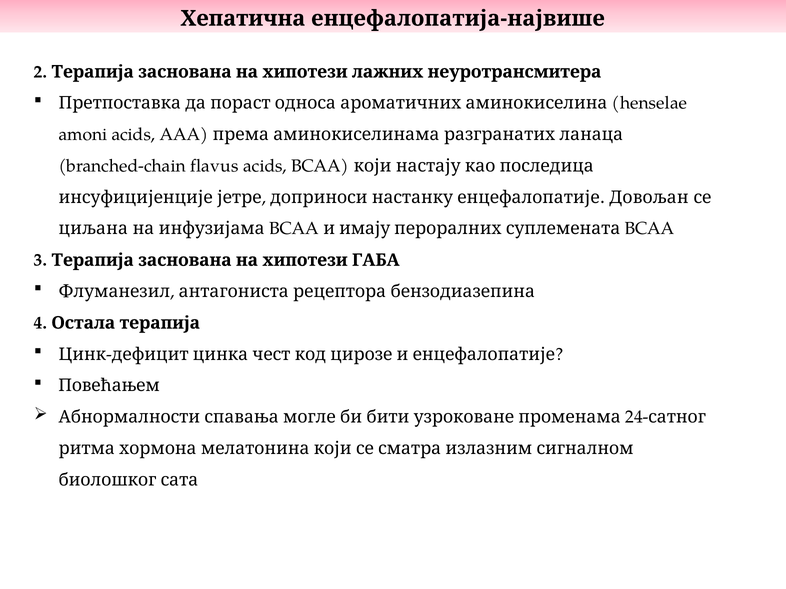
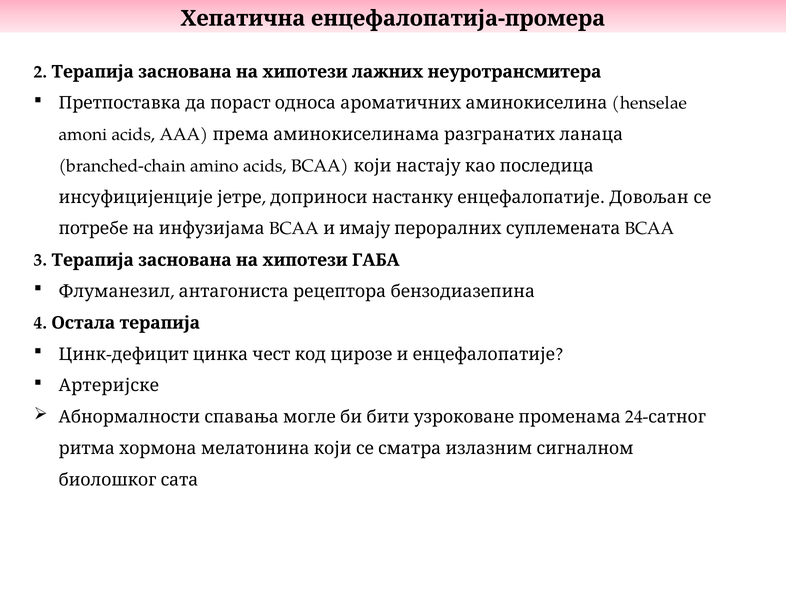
енцефалопатија-највише: енцефалопатија-највише -> енцефалопатија-промера
flavus: flavus -> amino
циљана: циљана -> потребе
Повећањем: Повећањем -> Артеријске
